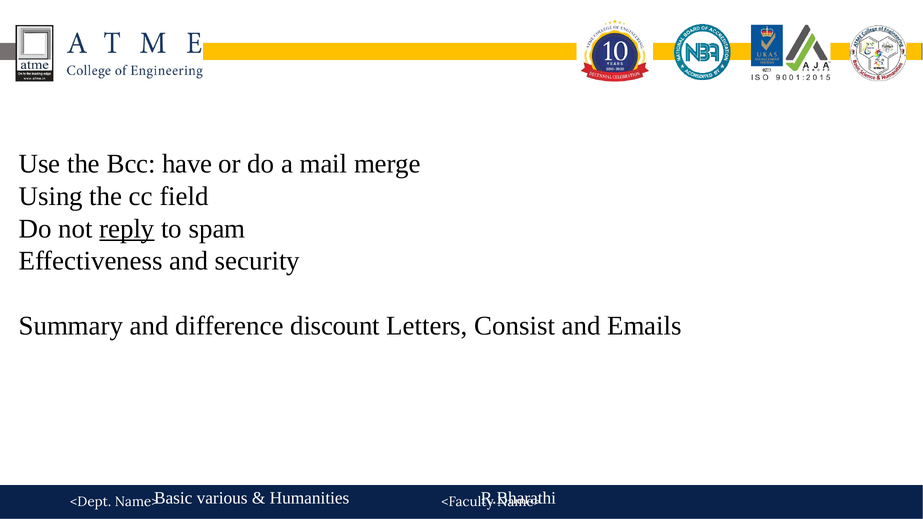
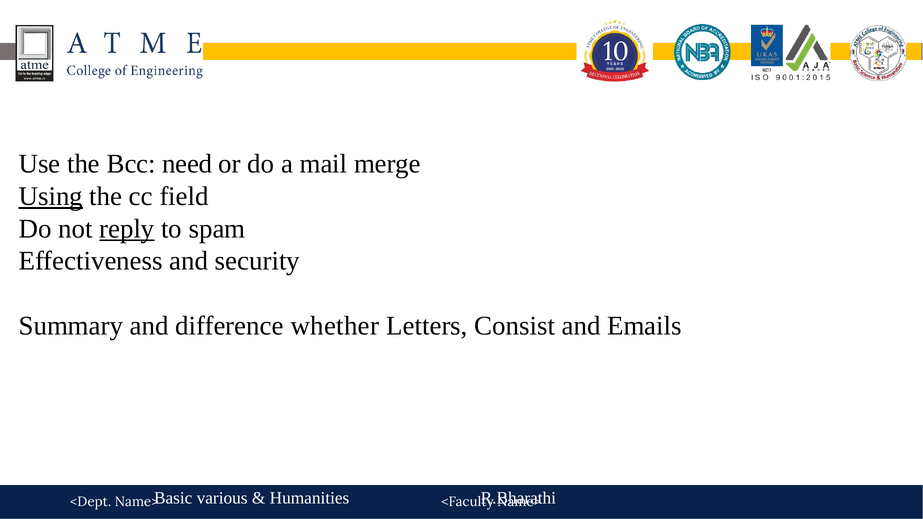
have: have -> need
Using underline: none -> present
discount: discount -> whether
